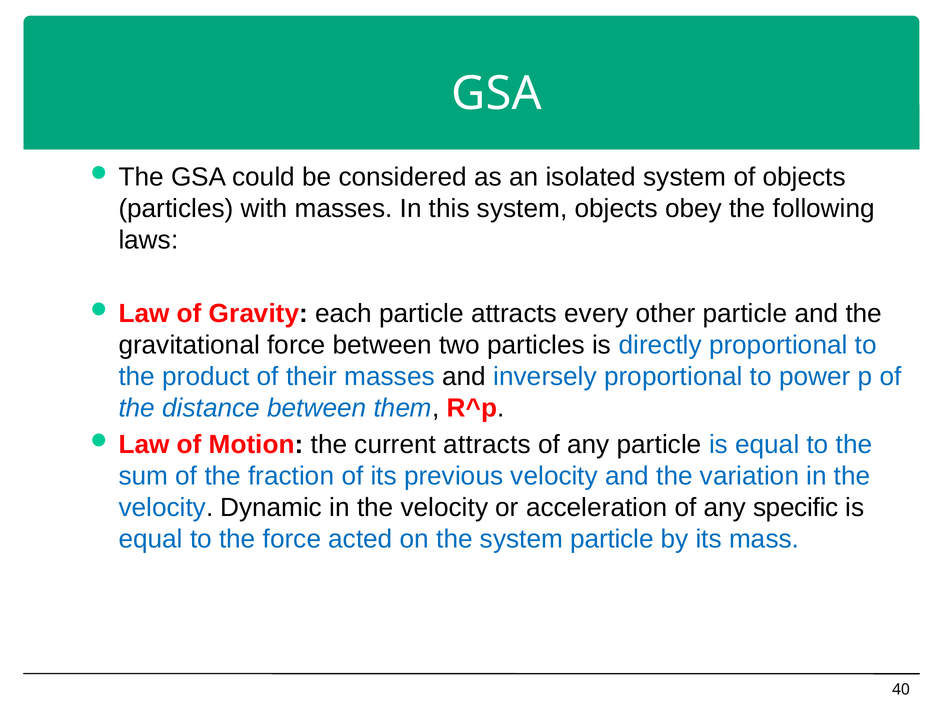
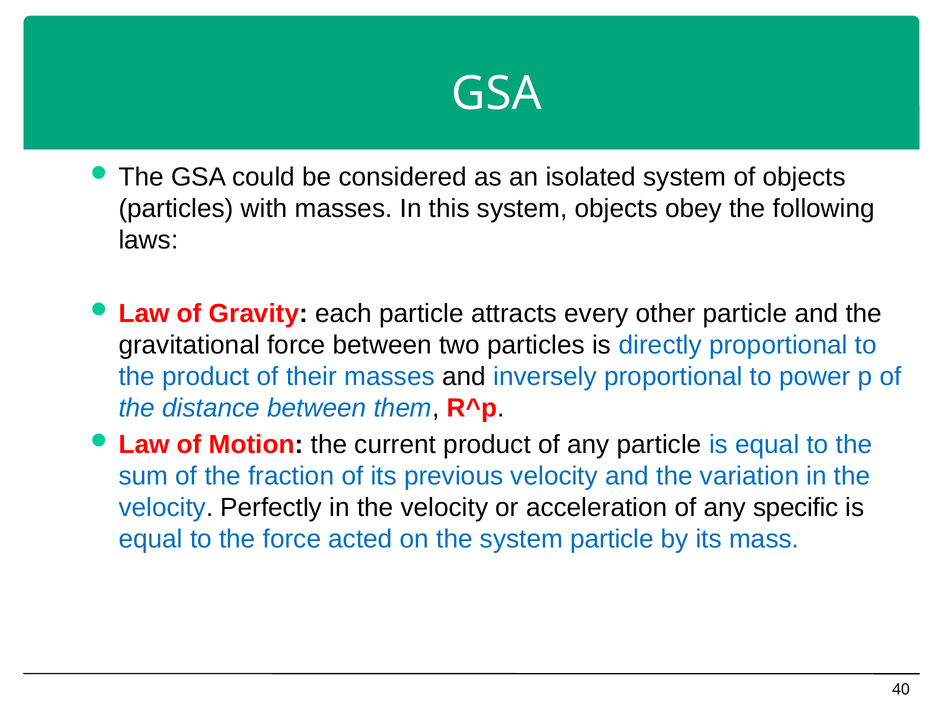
current attracts: attracts -> product
Dynamic: Dynamic -> Perfectly
